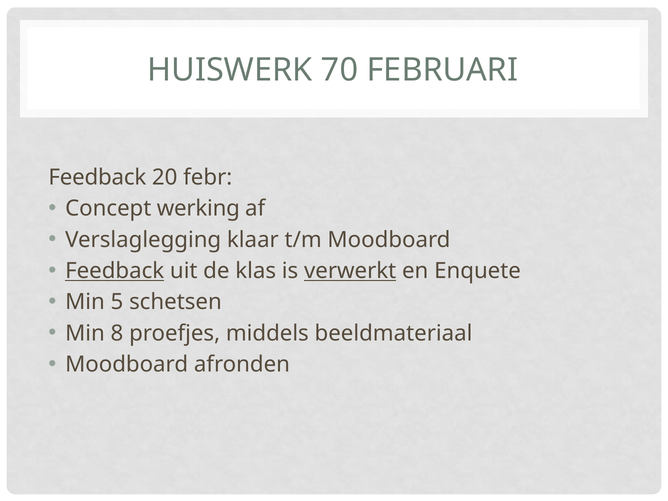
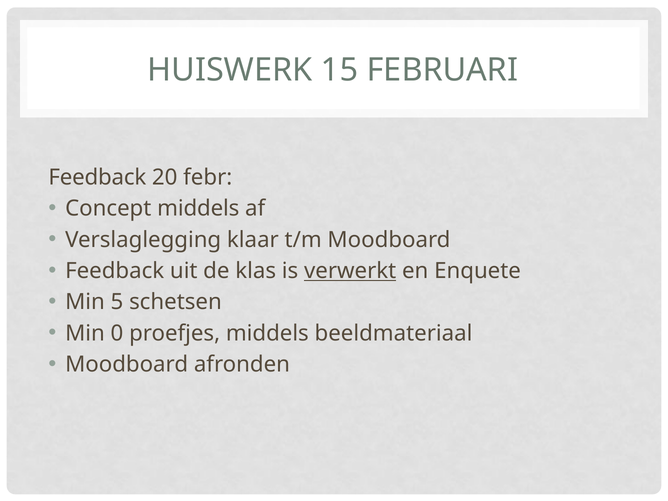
70: 70 -> 15
Concept werking: werking -> middels
Feedback at (115, 271) underline: present -> none
8: 8 -> 0
